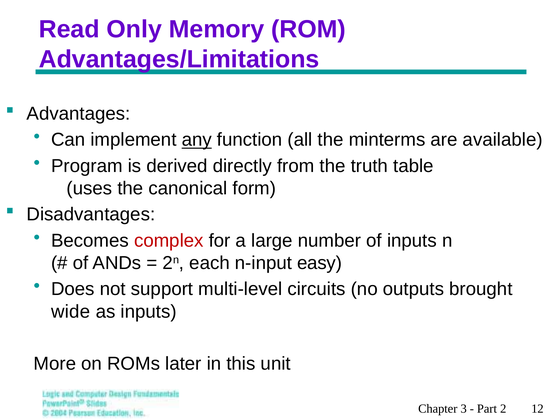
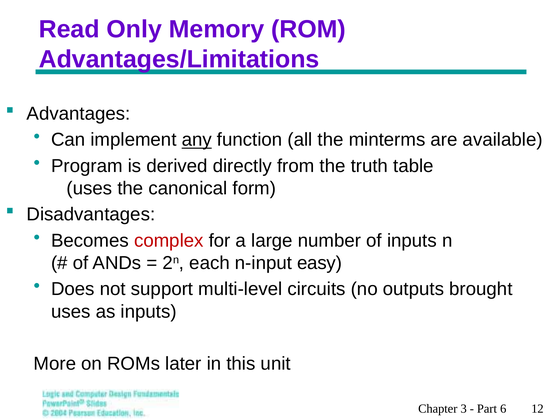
wide at (71, 312): wide -> uses
2: 2 -> 6
